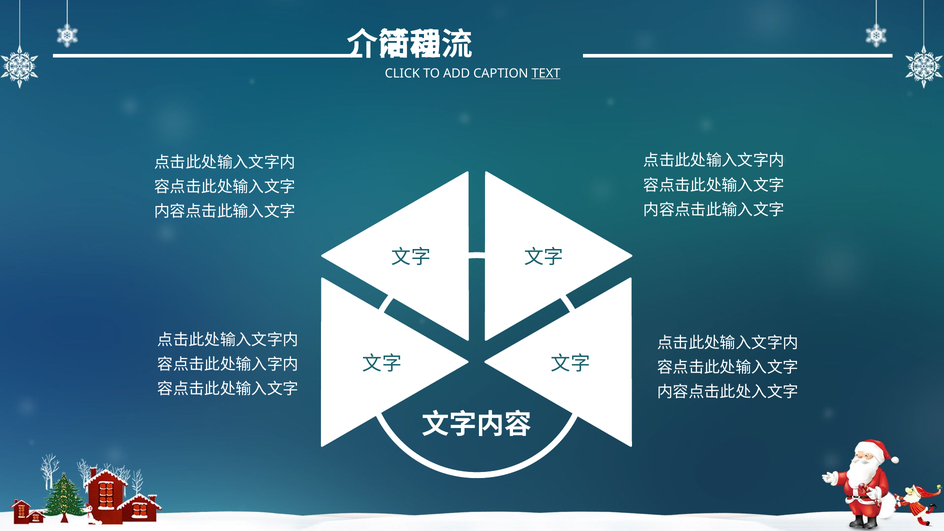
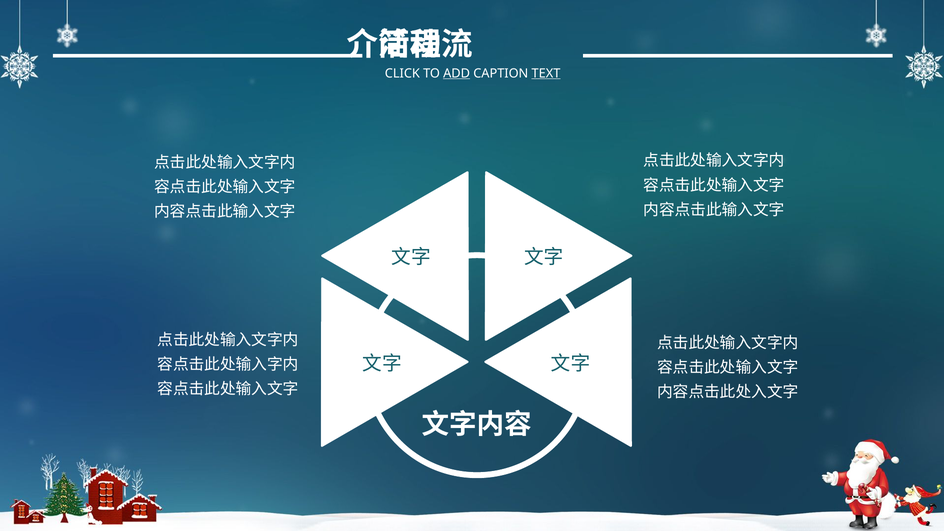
ADD underline: none -> present
